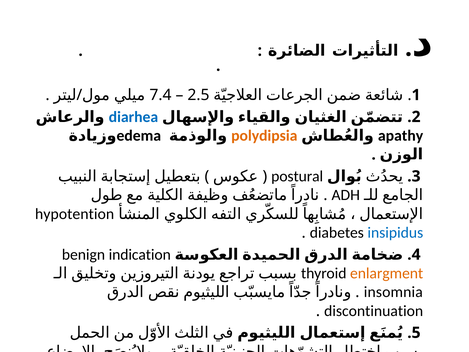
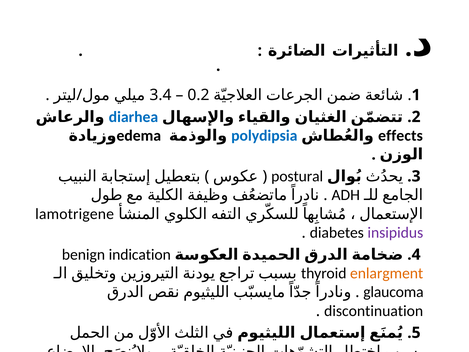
7.4: 7.4 -> 3.4
2.5: 2.5 -> 0.2
polydipsia colour: orange -> blue
apathy: apathy -> effects
hypotention: hypotention -> lamotrigene
insipidus colour: blue -> purple
insomnia: insomnia -> glaucoma
